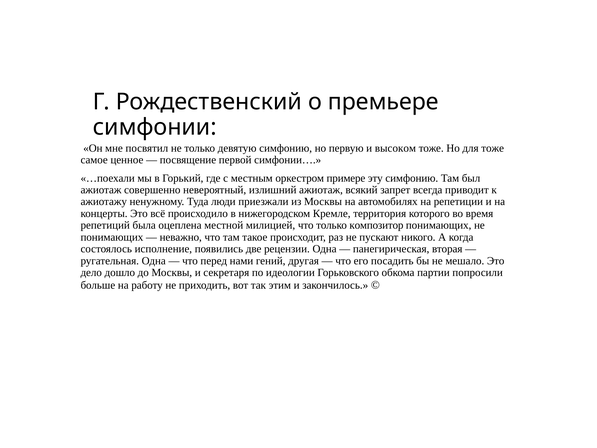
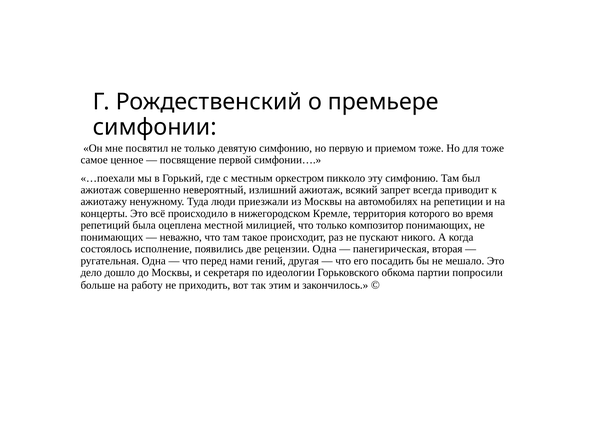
высоком: высоком -> приемом
примере: примере -> пикколо
